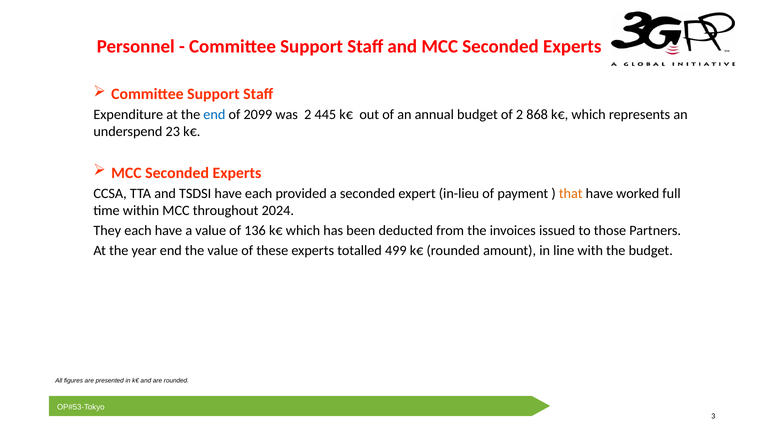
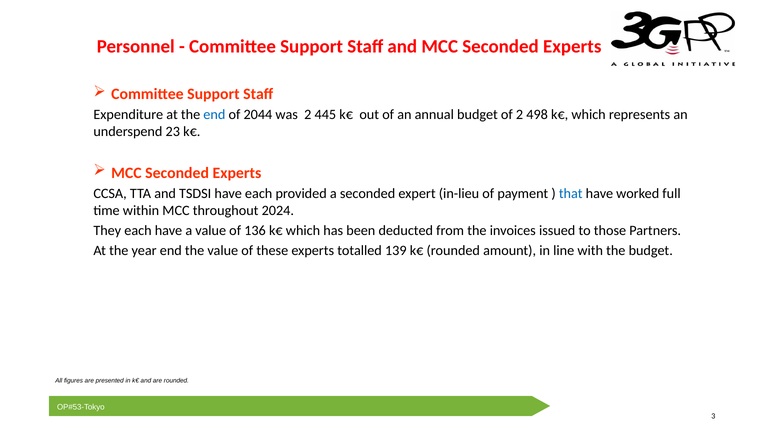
2099: 2099 -> 2044
868: 868 -> 498
that colour: orange -> blue
499: 499 -> 139
